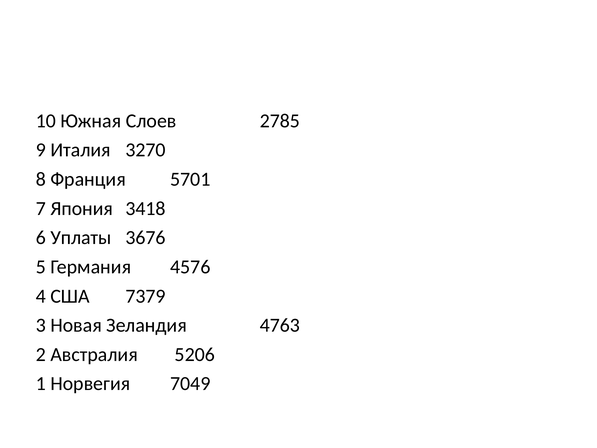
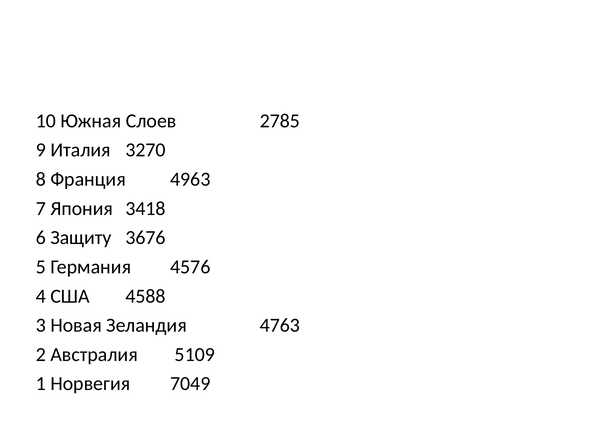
5701: 5701 -> 4963
Уплаты: Уплаты -> Защиту
7379: 7379 -> 4588
5206: 5206 -> 5109
